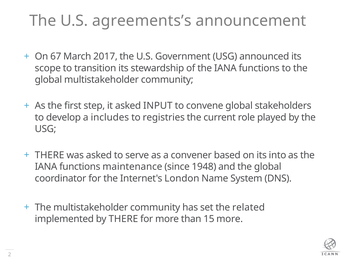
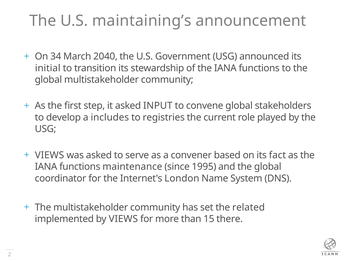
agreements’s: agreements’s -> maintaining’s
67: 67 -> 34
2017: 2017 -> 2040
scope: scope -> initial
THERE at (50, 155): THERE -> VIEWS
into: into -> fact
1948: 1948 -> 1995
by THERE: THERE -> VIEWS
15 more: more -> there
